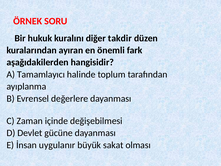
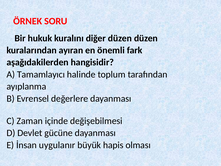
diğer takdir: takdir -> düzen
sakat: sakat -> hapis
